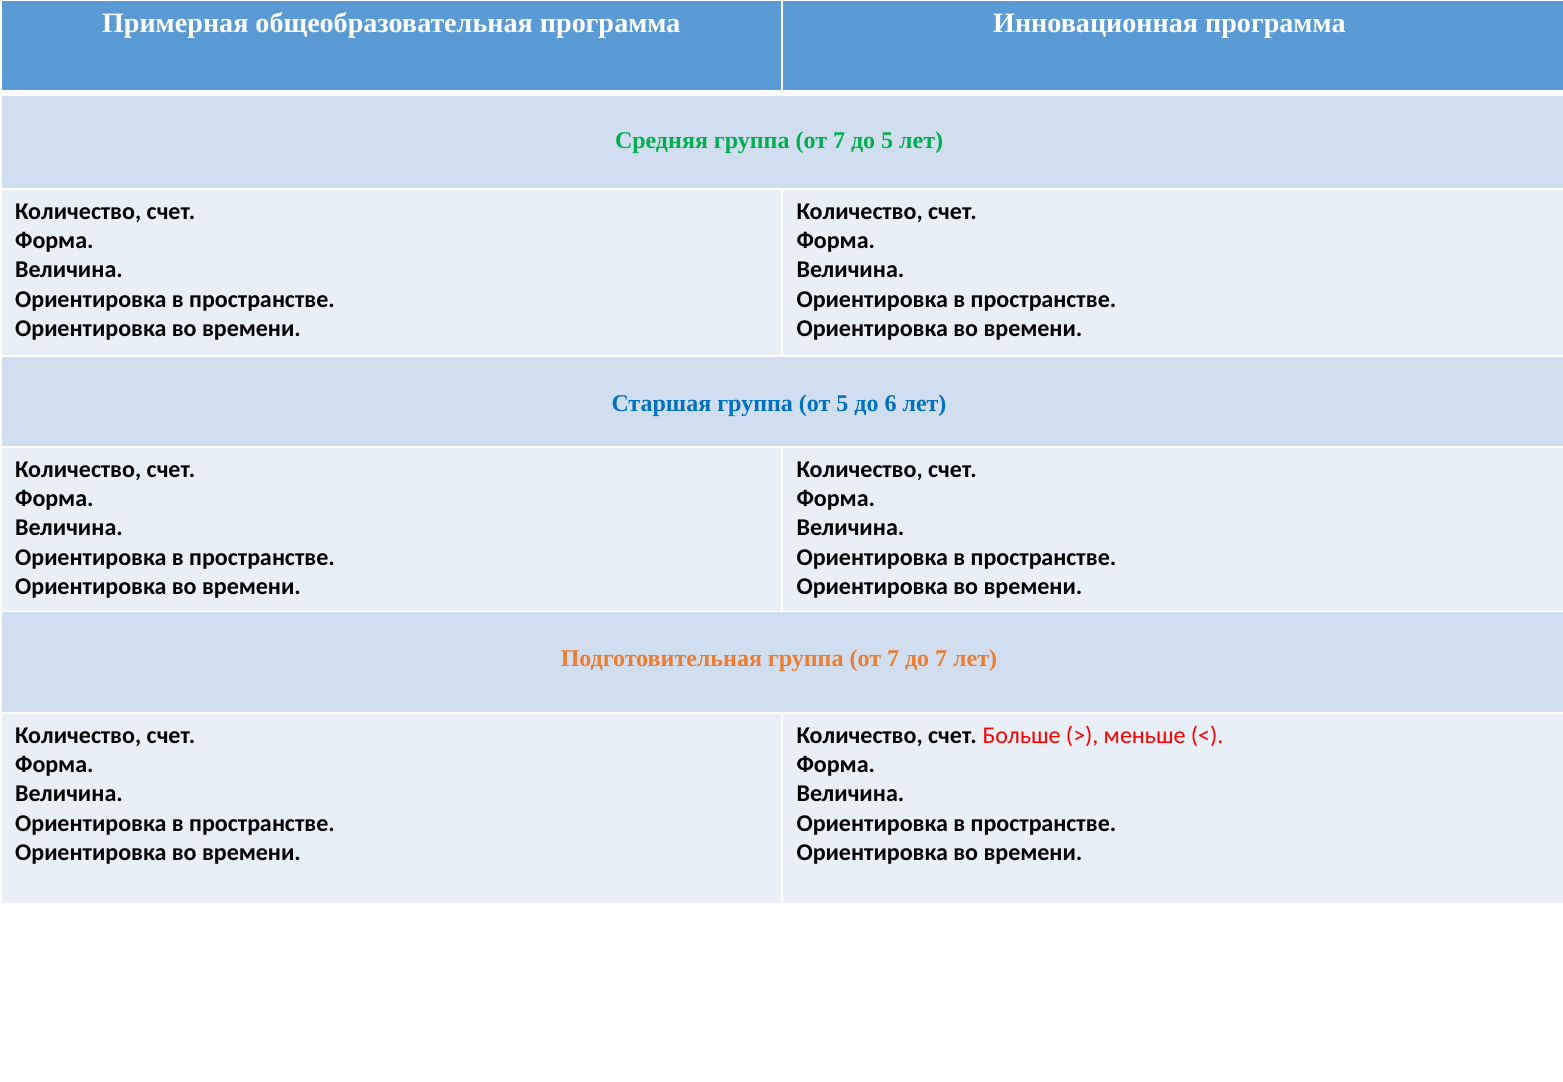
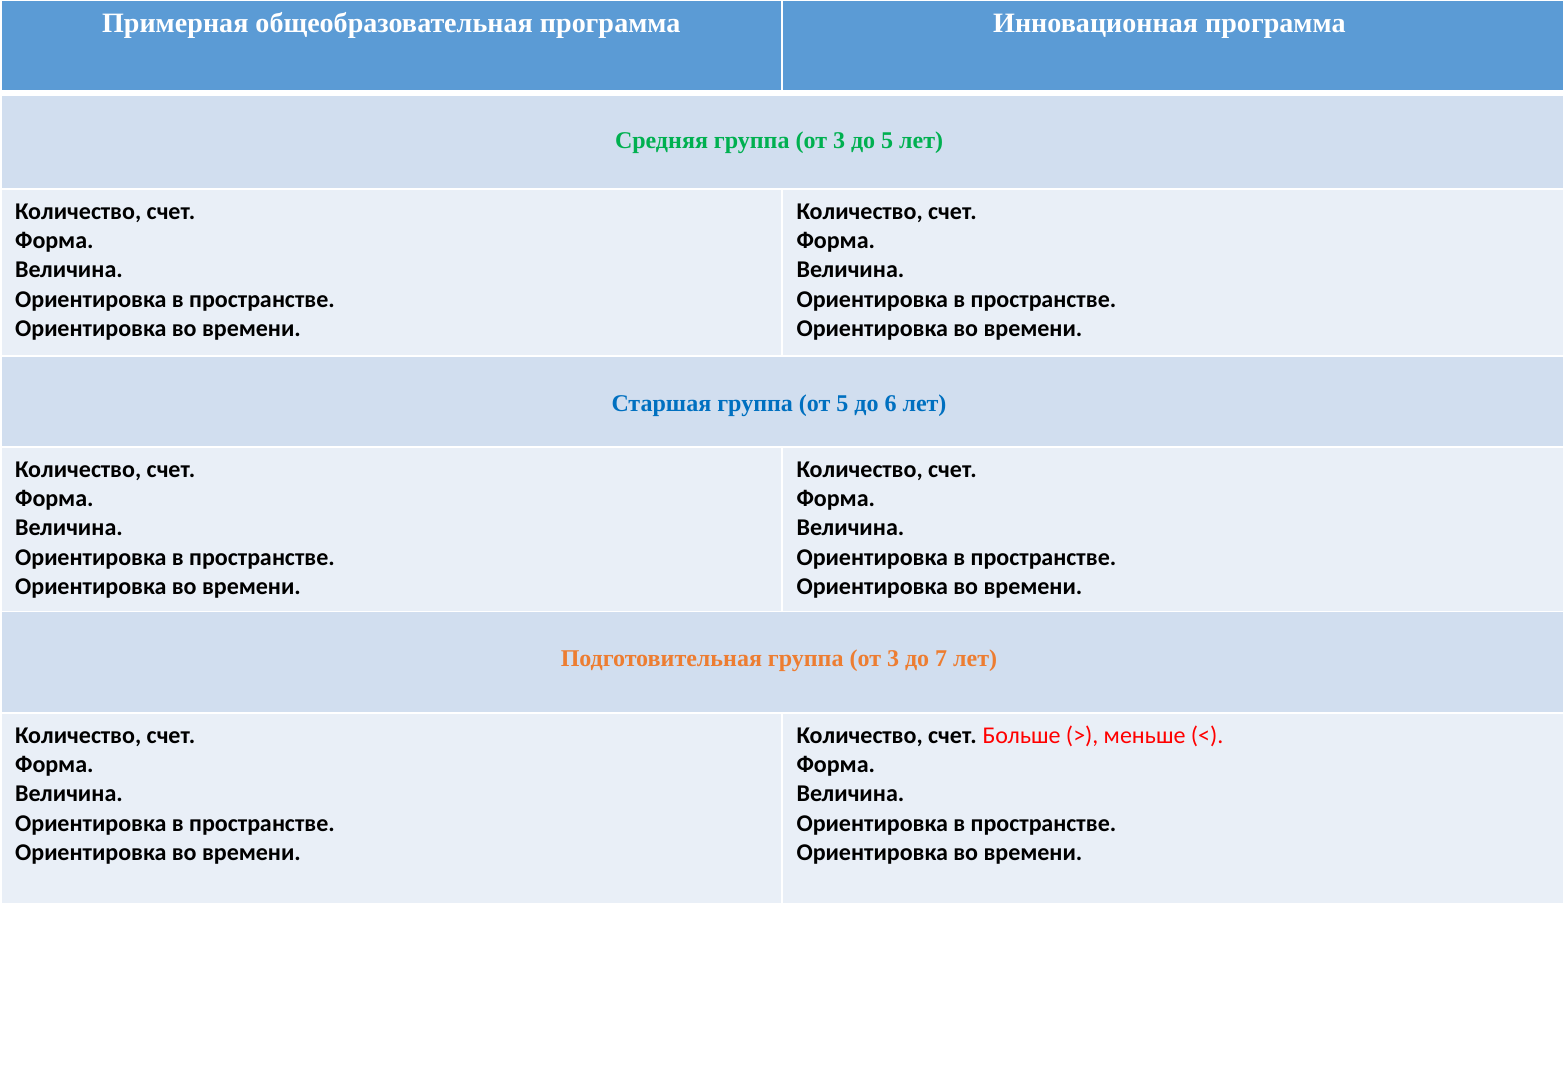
Средняя группа от 7: 7 -> 3
Подготовительная группа от 7: 7 -> 3
